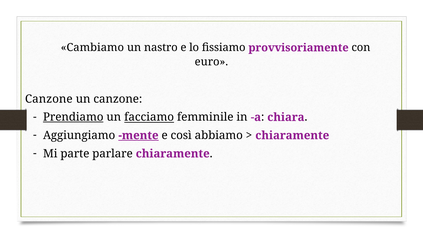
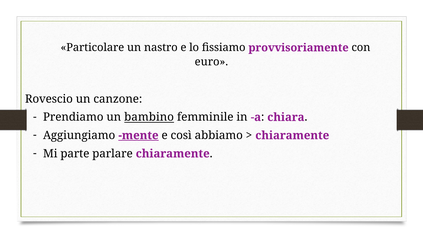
Cambiamo: Cambiamo -> Particolare
Canzone at (49, 99): Canzone -> Rovescio
Prendiamo underline: present -> none
facciamo: facciamo -> bambino
